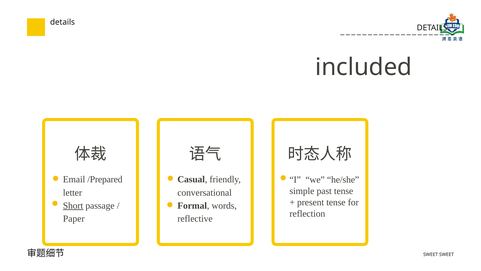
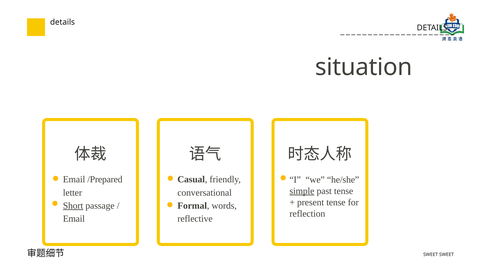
included: included -> situation
simple underline: none -> present
Paper at (74, 218): Paper -> Email
